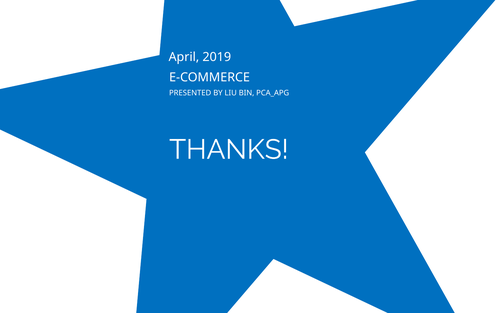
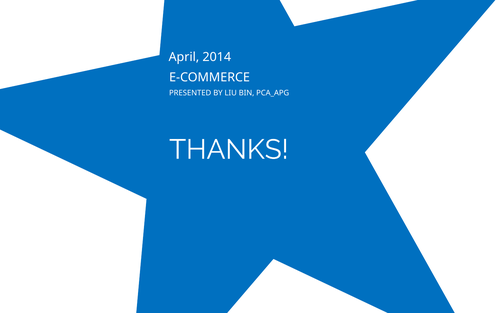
2019: 2019 -> 2014
